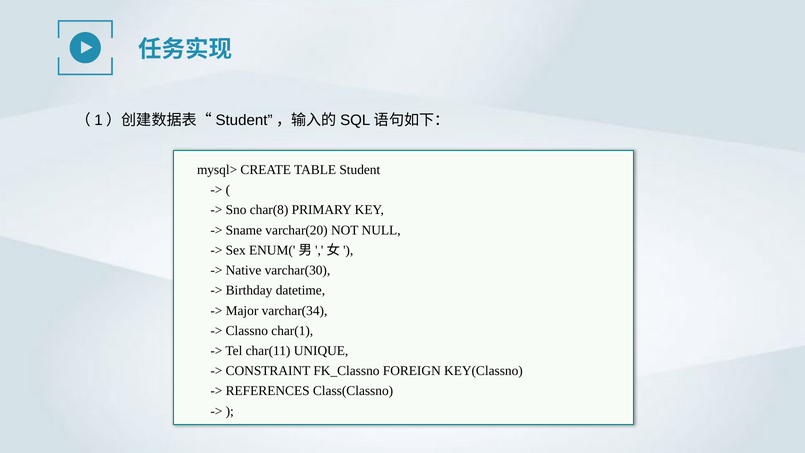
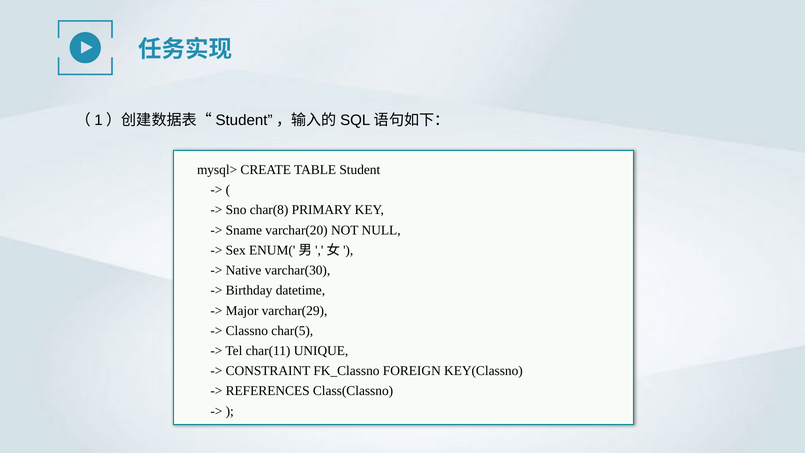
varchar(34: varchar(34 -> varchar(29
char(1: char(1 -> char(5
